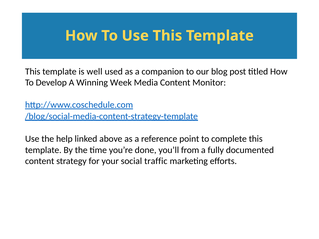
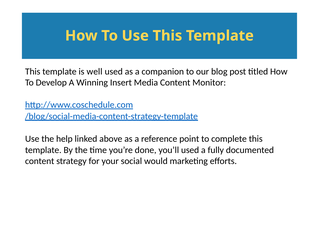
Week: Week -> Insert
you’ll from: from -> used
traffic: traffic -> would
